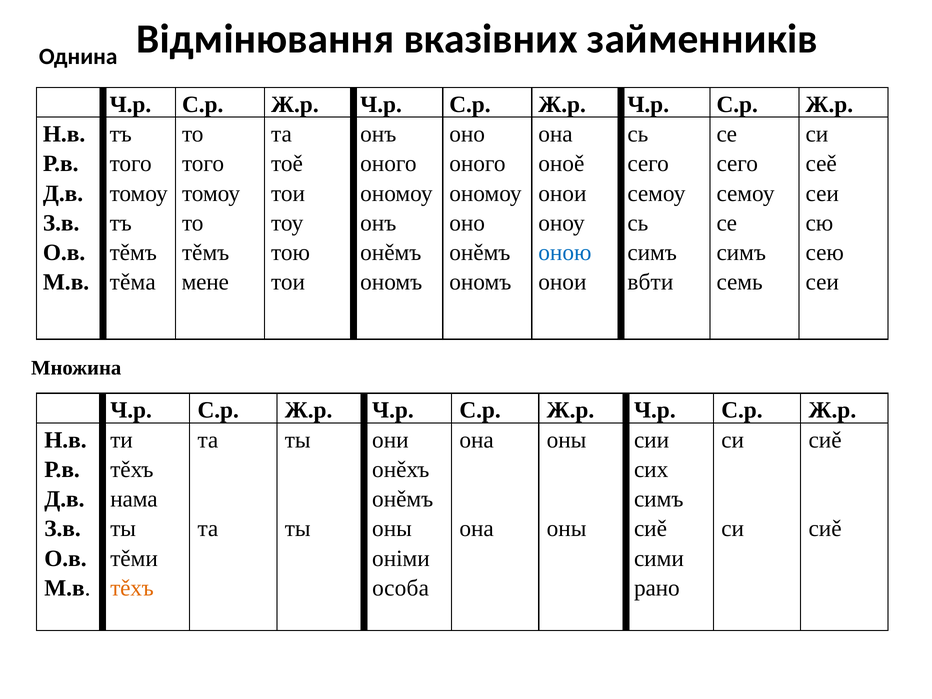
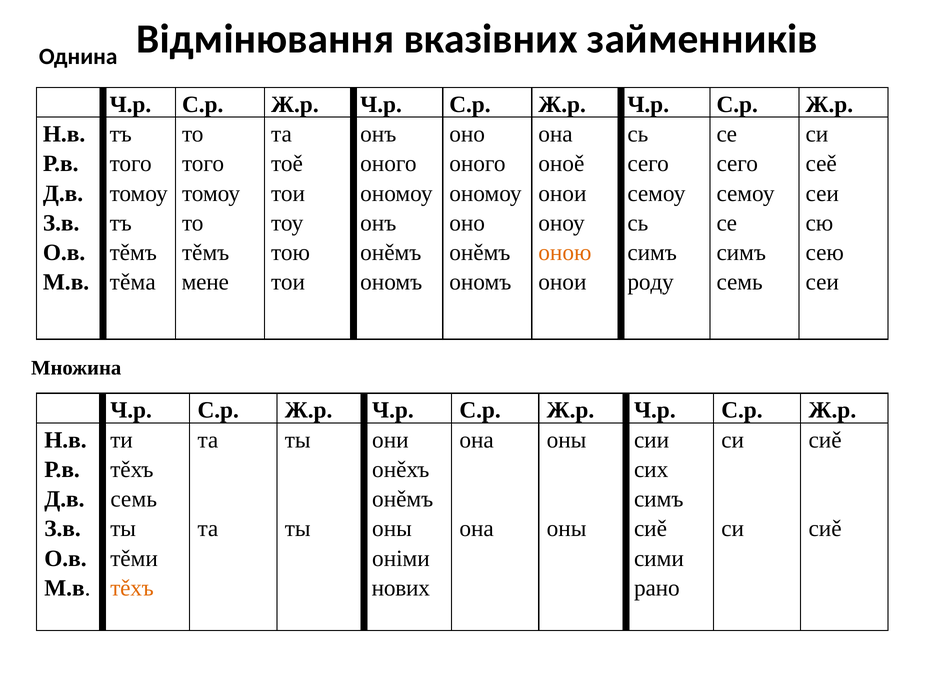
оною colour: blue -> orange
вбти: вбти -> роду
нама at (134, 499): нама -> семь
особа: особа -> нових
